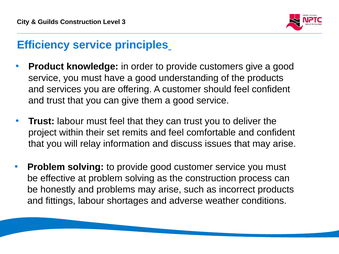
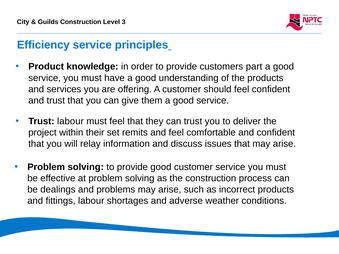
customers give: give -> part
honestly: honestly -> dealings
